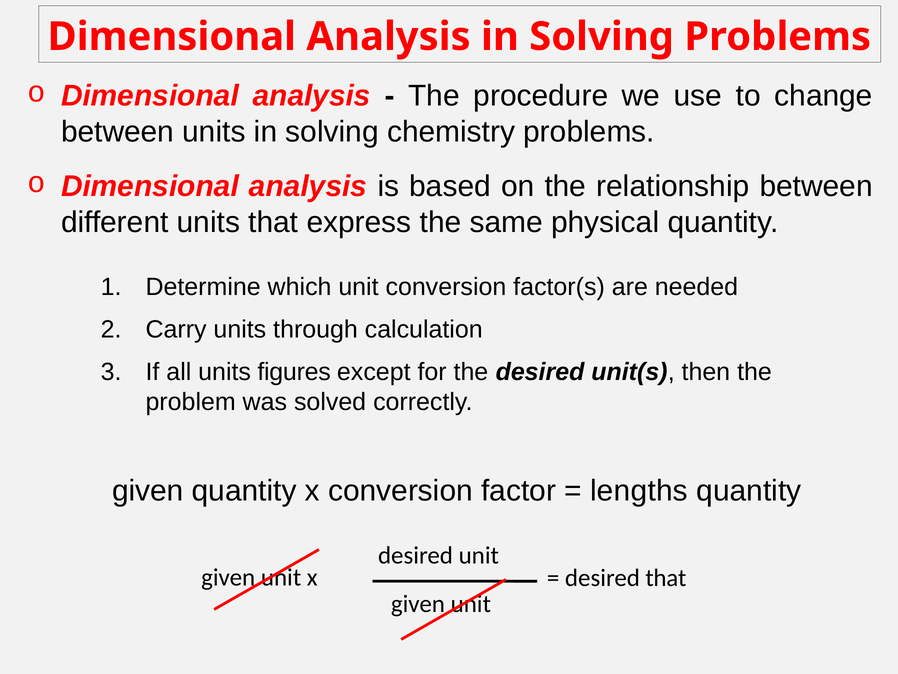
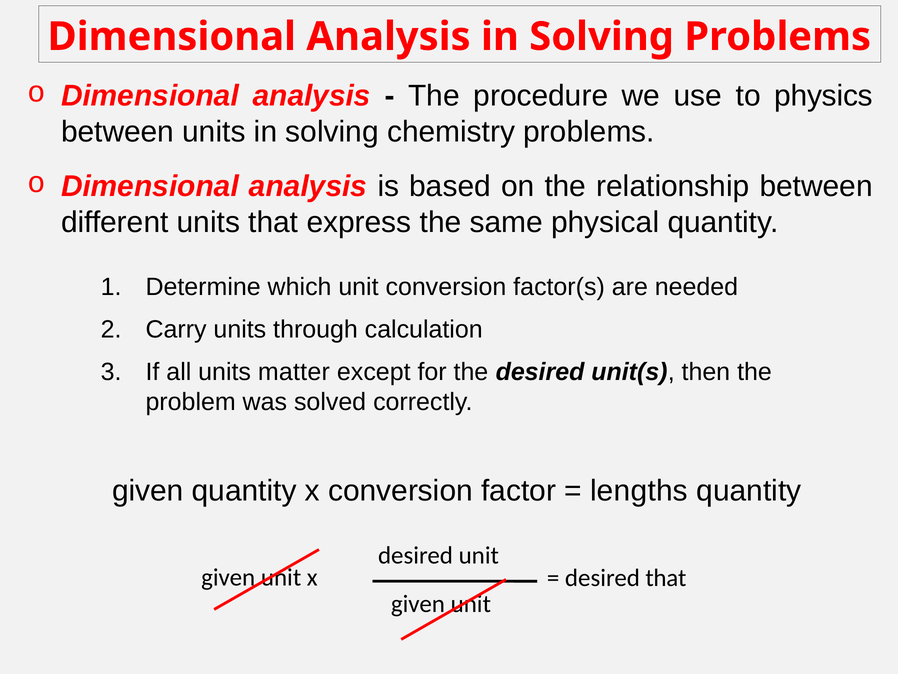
change: change -> physics
figures: figures -> matter
